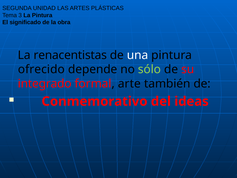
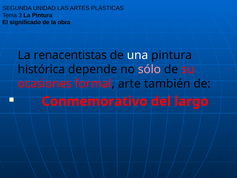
ofrecido: ofrecido -> histórica
sólo colour: light green -> pink
integrado: integrado -> ocasiones
ideas: ideas -> largo
